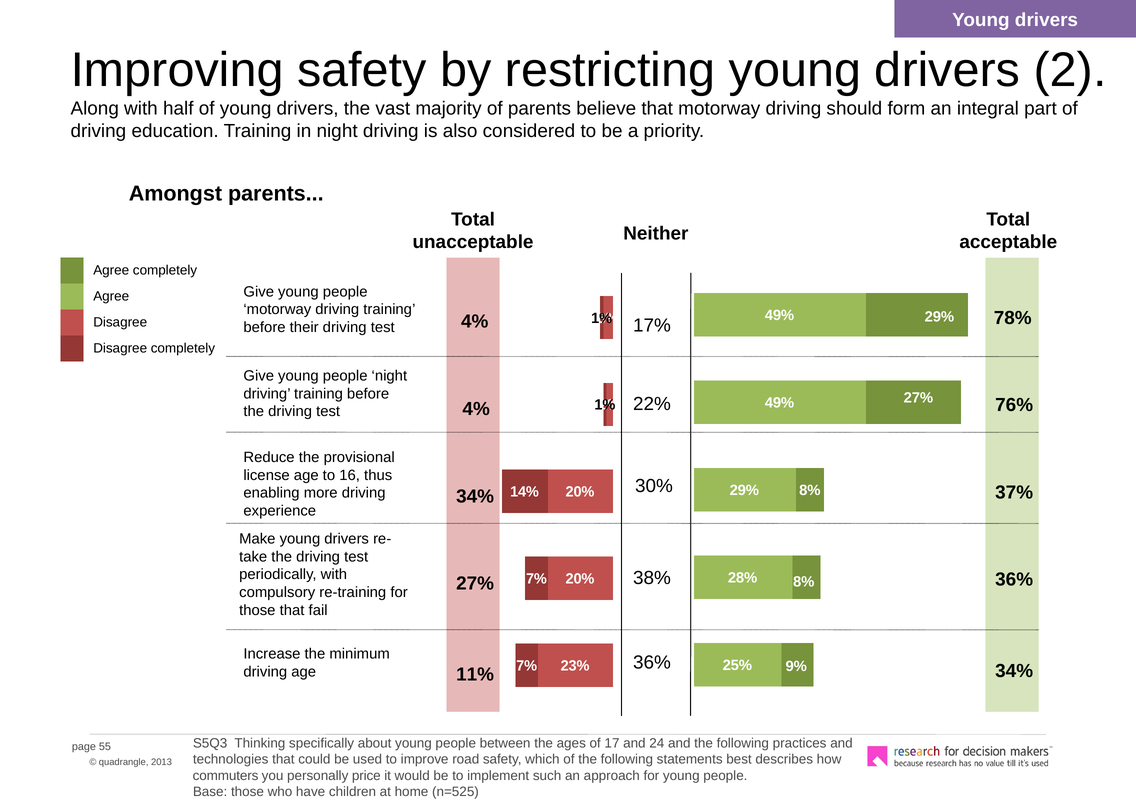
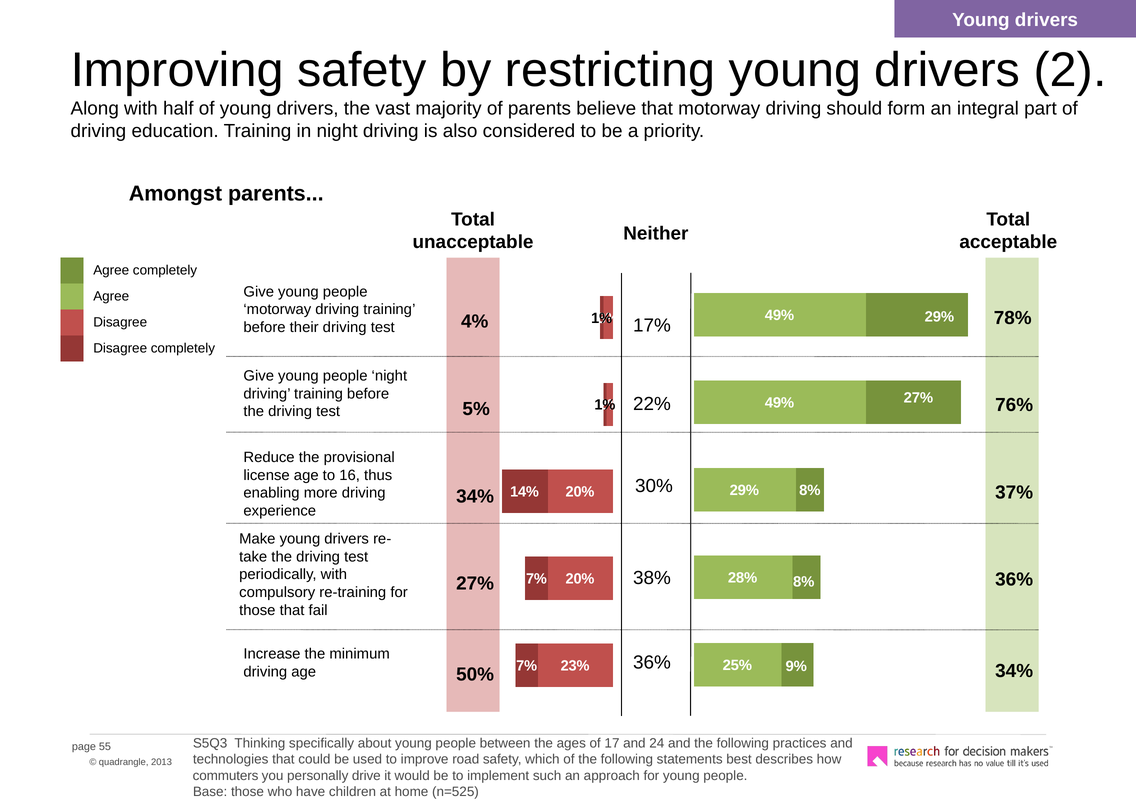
4% at (476, 409): 4% -> 5%
11%: 11% -> 50%
price: price -> drive
